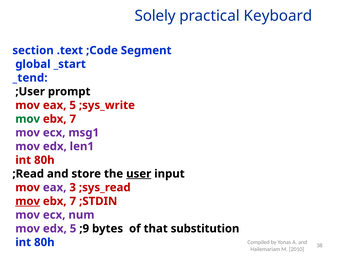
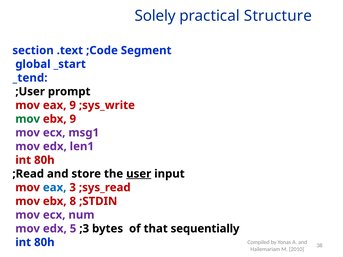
Keyboard: Keyboard -> Structure
eax 5: 5 -> 9
7 at (73, 119): 7 -> 9
eax at (55, 188) colour: purple -> blue
mov at (28, 201) underline: present -> none
7 at (73, 201): 7 -> 8
;9: ;9 -> ;3
substitution: substitution -> sequentially
